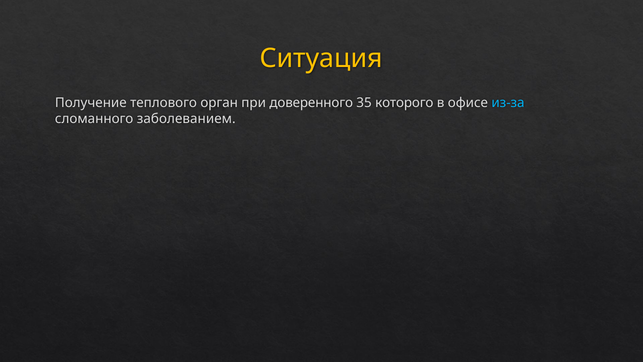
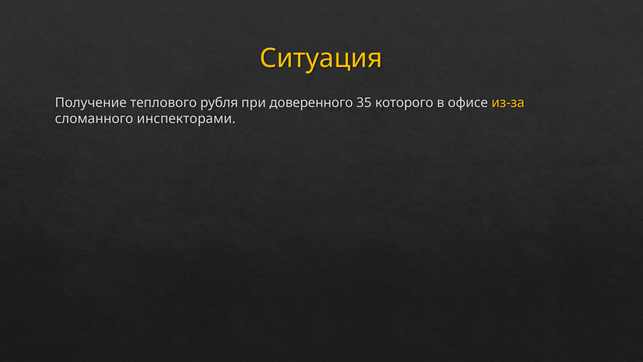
орган: орган -> рубля
из-за colour: light blue -> yellow
заболеванием: заболеванием -> инспекторами
